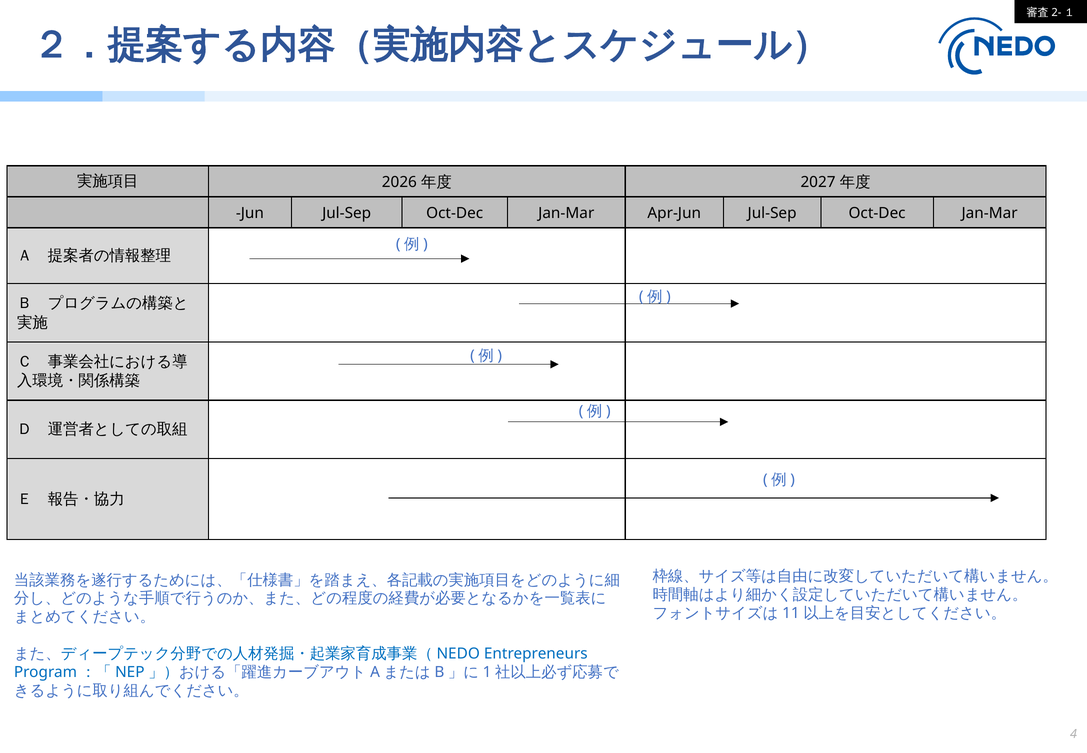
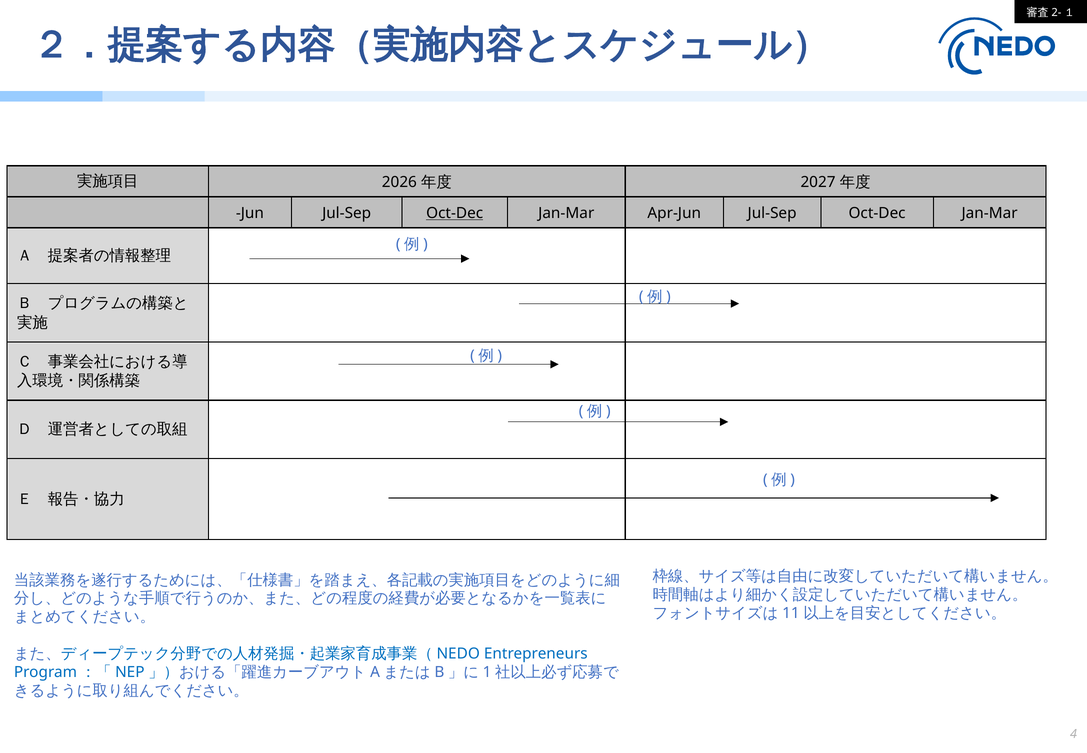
Oct-Dec at (455, 213) underline: none -> present
